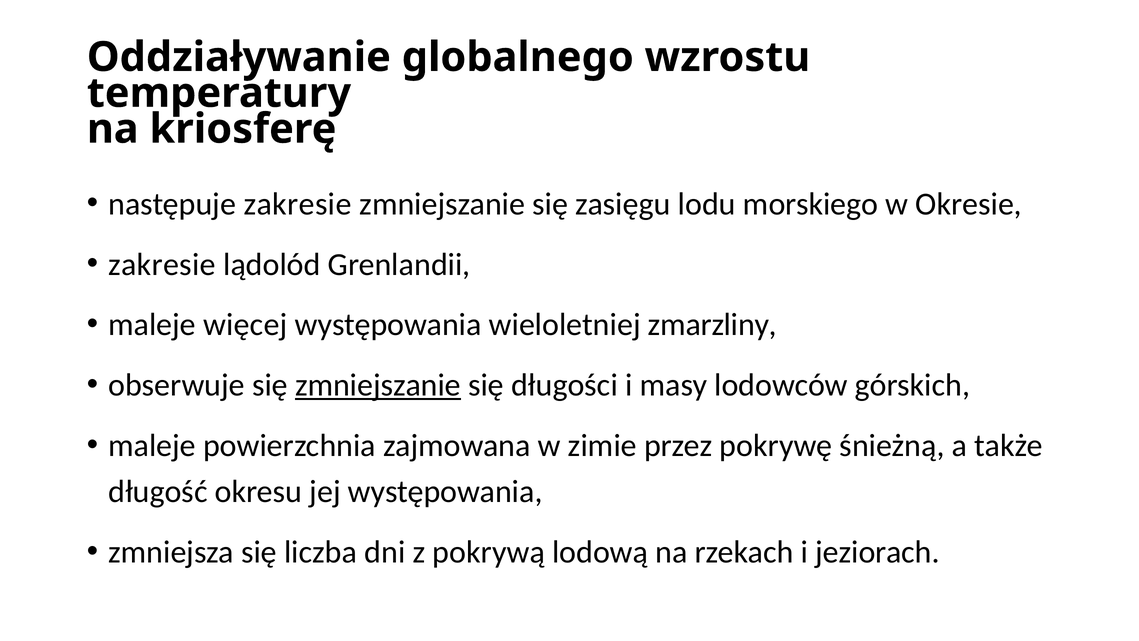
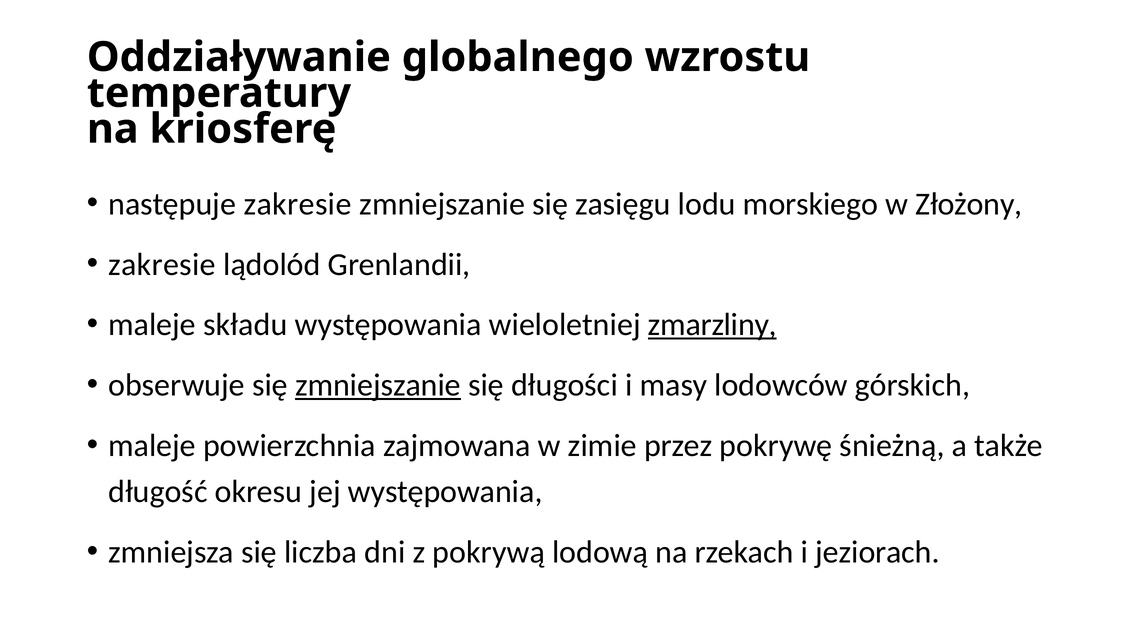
Okresie: Okresie -> Złożony
więcej: więcej -> składu
zmarzliny underline: none -> present
